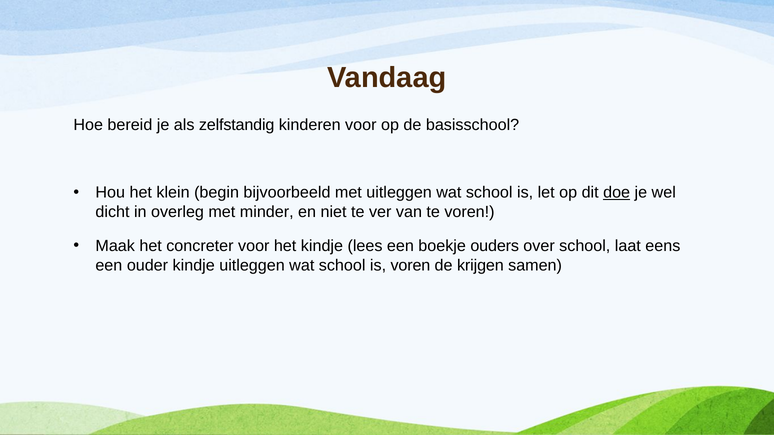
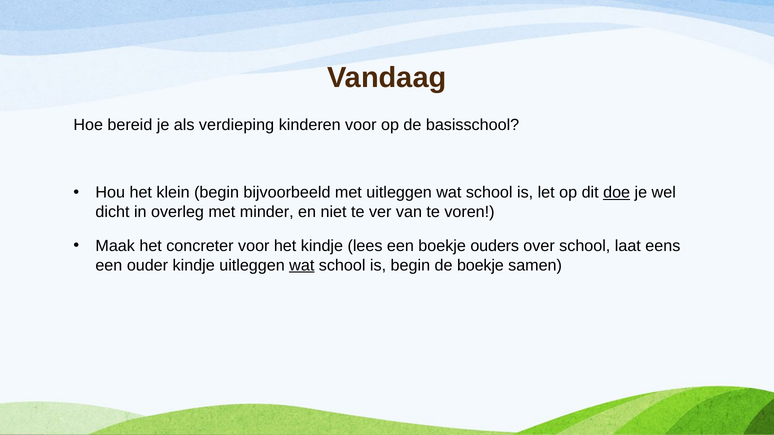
zelfstandig: zelfstandig -> verdieping
wat at (302, 265) underline: none -> present
is voren: voren -> begin
de krijgen: krijgen -> boekje
